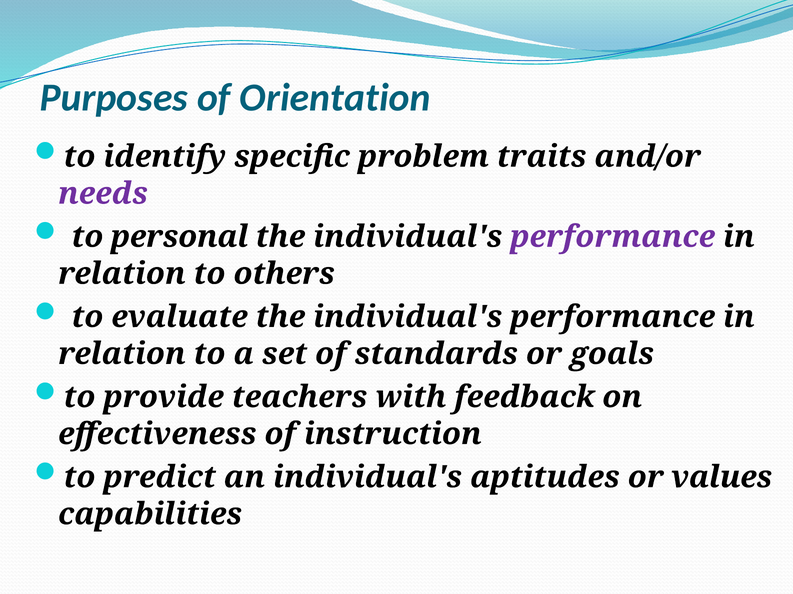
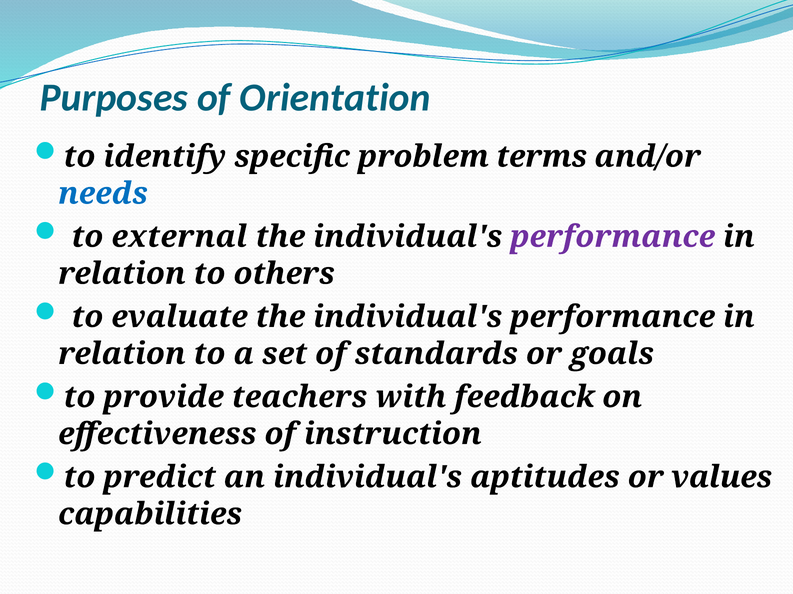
traits: traits -> terms
needs colour: purple -> blue
personal: personal -> external
